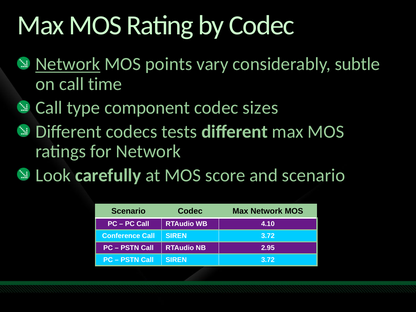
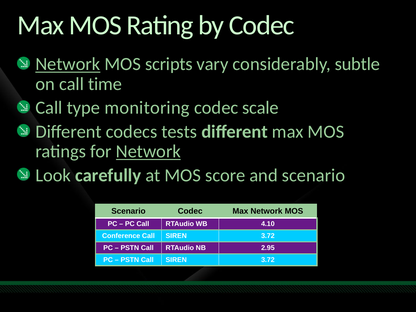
points: points -> scripts
component: component -> monitoring
sizes: sizes -> scale
Network at (148, 152) underline: none -> present
